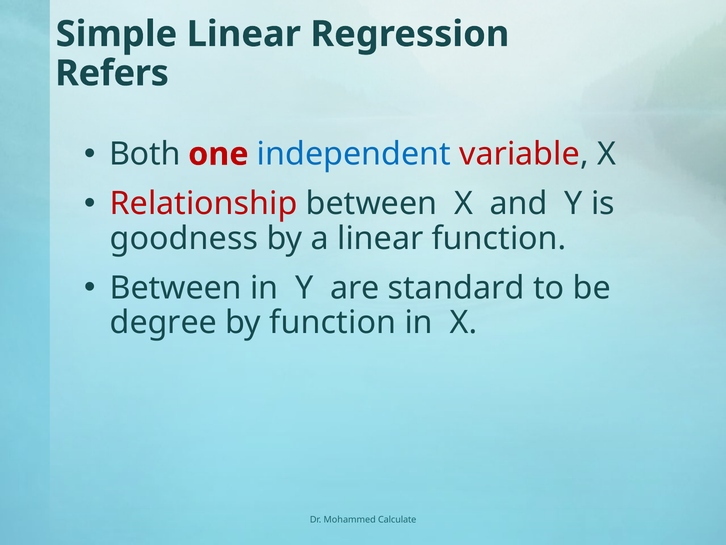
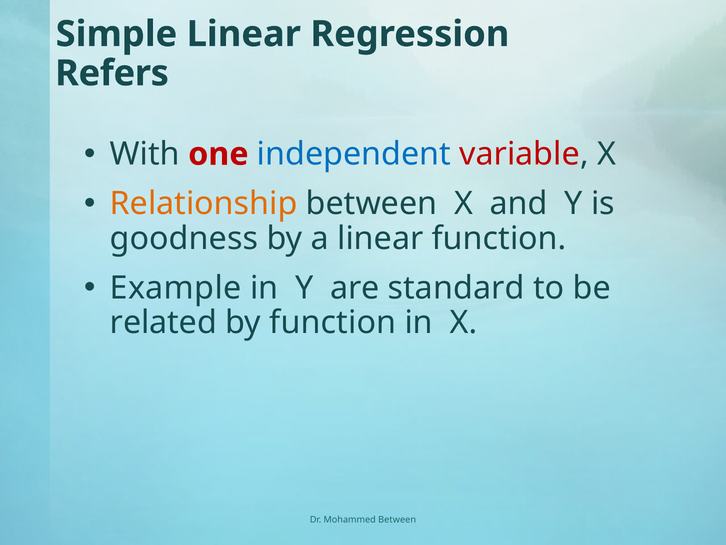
Both: Both -> With
Relationship colour: red -> orange
Between at (176, 288): Between -> Example
degree: degree -> related
Mohammed Calculate: Calculate -> Between
